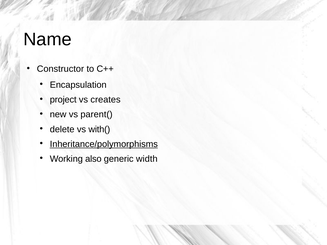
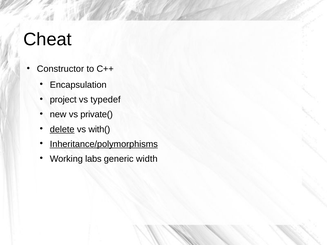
Name: Name -> Cheat
creates: creates -> typedef
parent(: parent( -> private(
delete underline: none -> present
also: also -> labs
